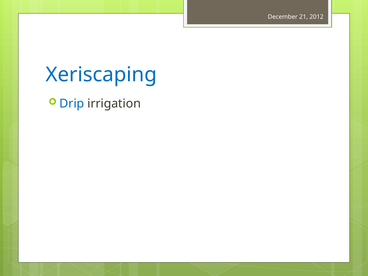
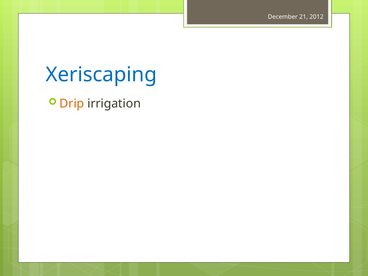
Drip colour: blue -> orange
